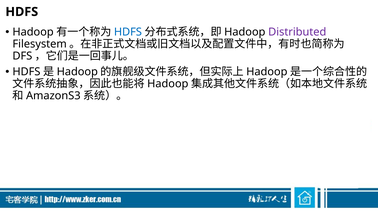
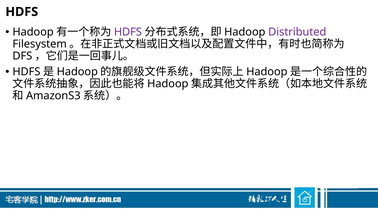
HDFS at (128, 32) colour: blue -> purple
